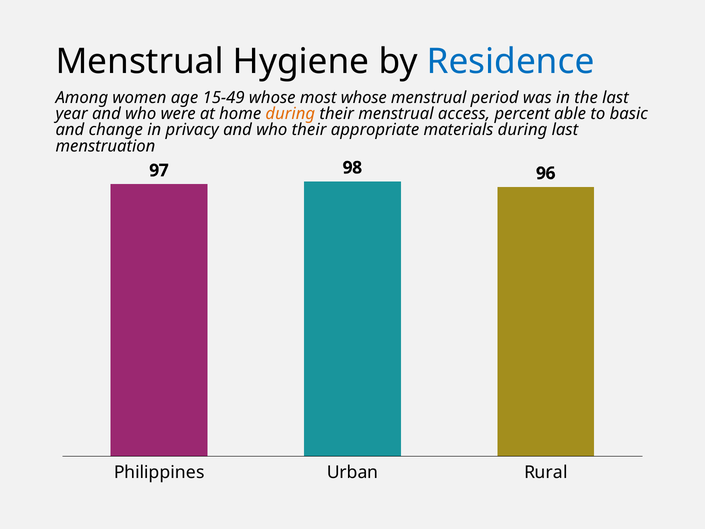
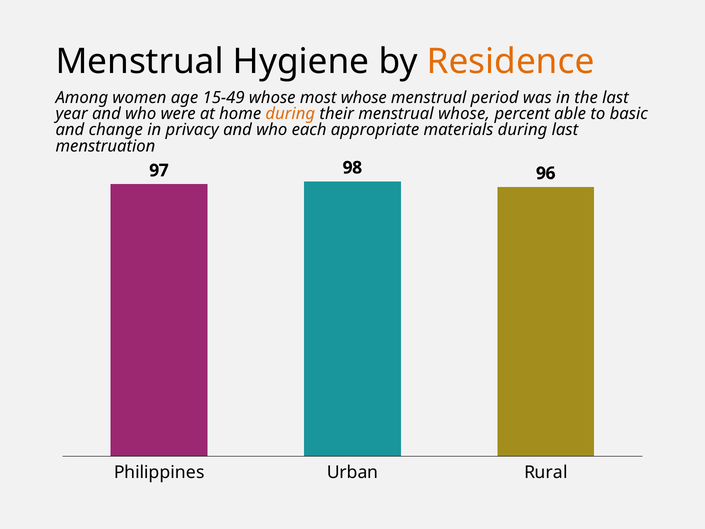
Residence colour: blue -> orange
menstrual access: access -> whose
who their: their -> each
